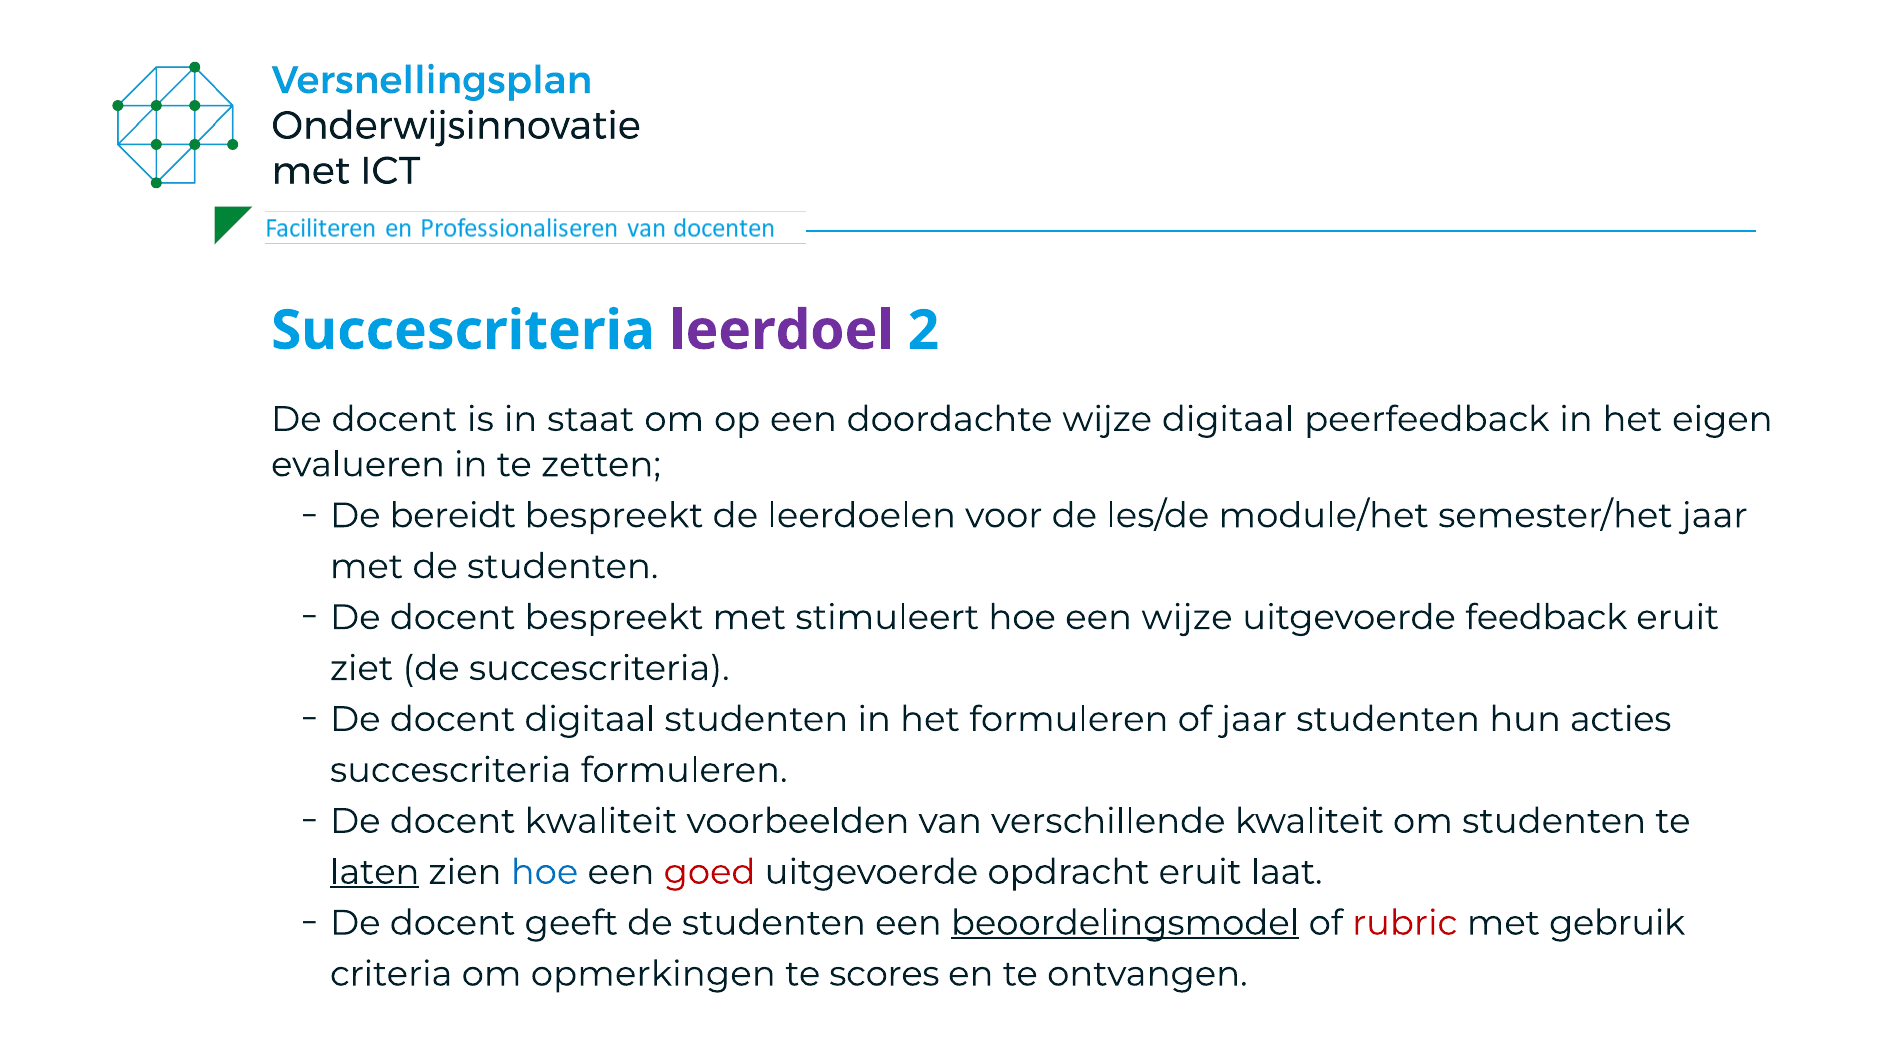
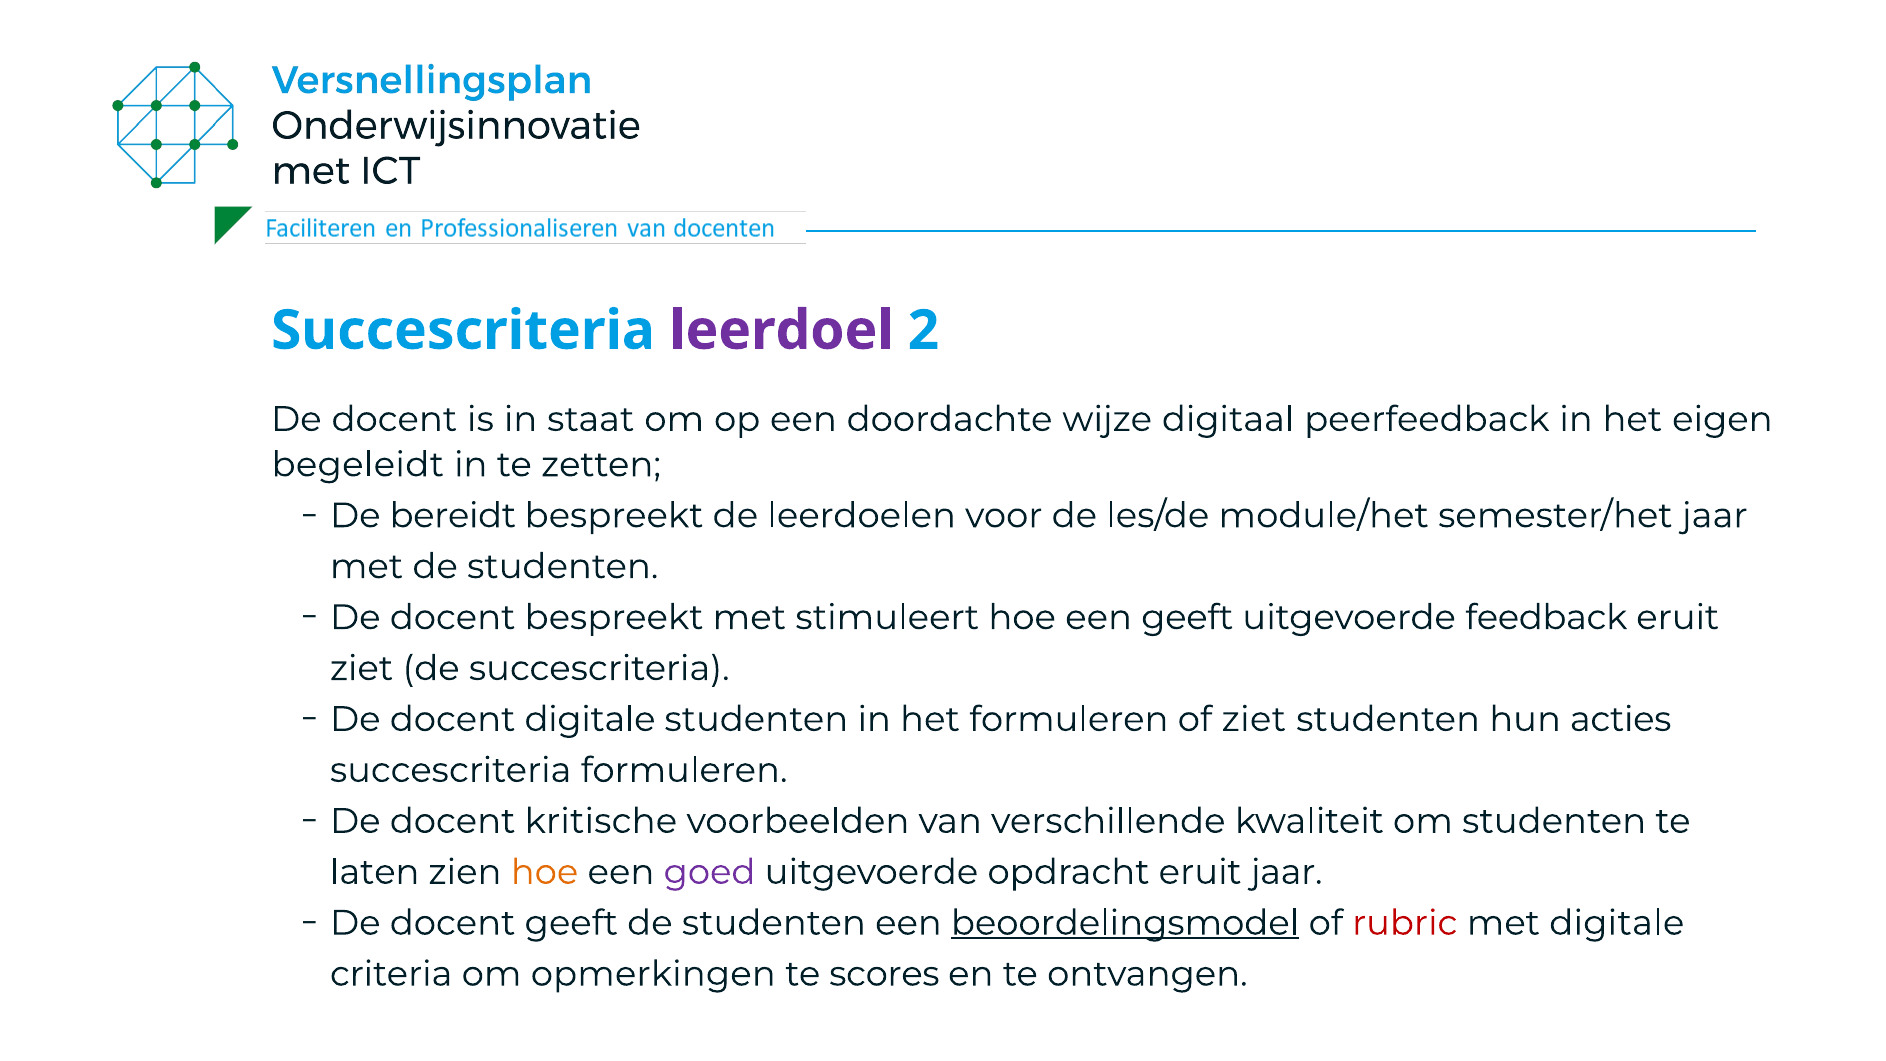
evalueren: evalueren -> begeleidt
een wijze: wijze -> geeft
docent digitaal: digitaal -> digitale
of jaar: jaar -> ziet
docent kwaliteit: kwaliteit -> kritische
laten underline: present -> none
hoe at (544, 872) colour: blue -> orange
goed colour: red -> purple
eruit laat: laat -> jaar
met gebruik: gebruik -> digitale
